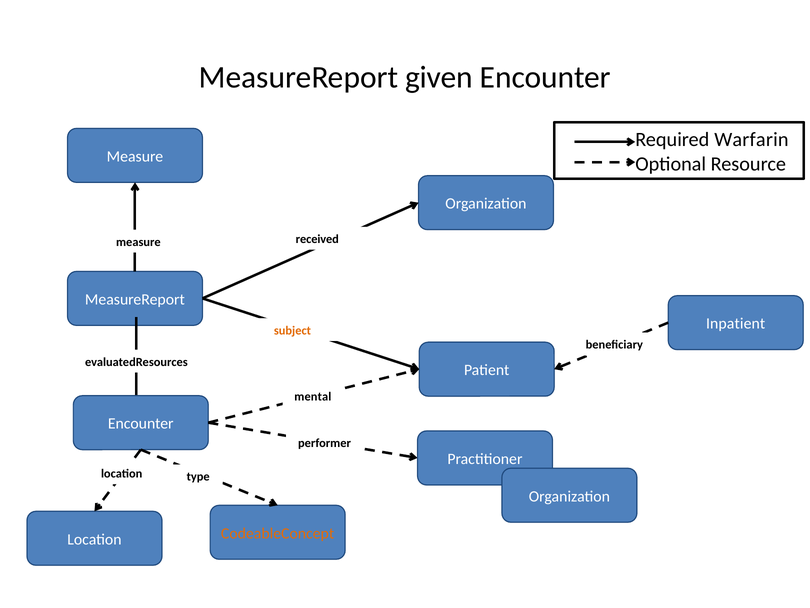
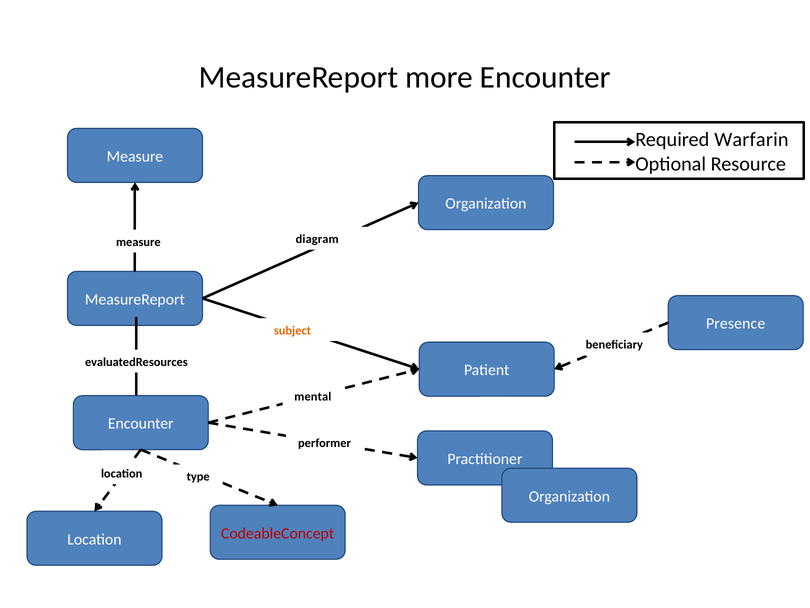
given: given -> more
received: received -> diagram
Inpatient: Inpatient -> Presence
CodeableConcept colour: orange -> red
